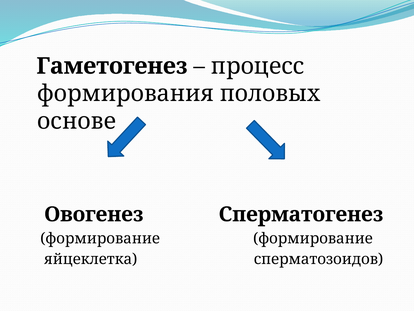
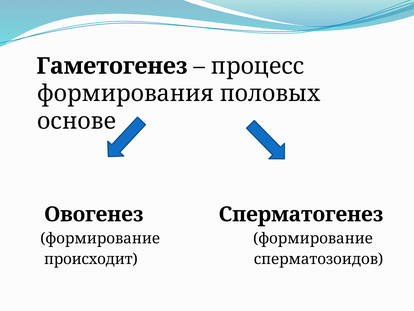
яйцеклетка: яйцеклетка -> происходит
